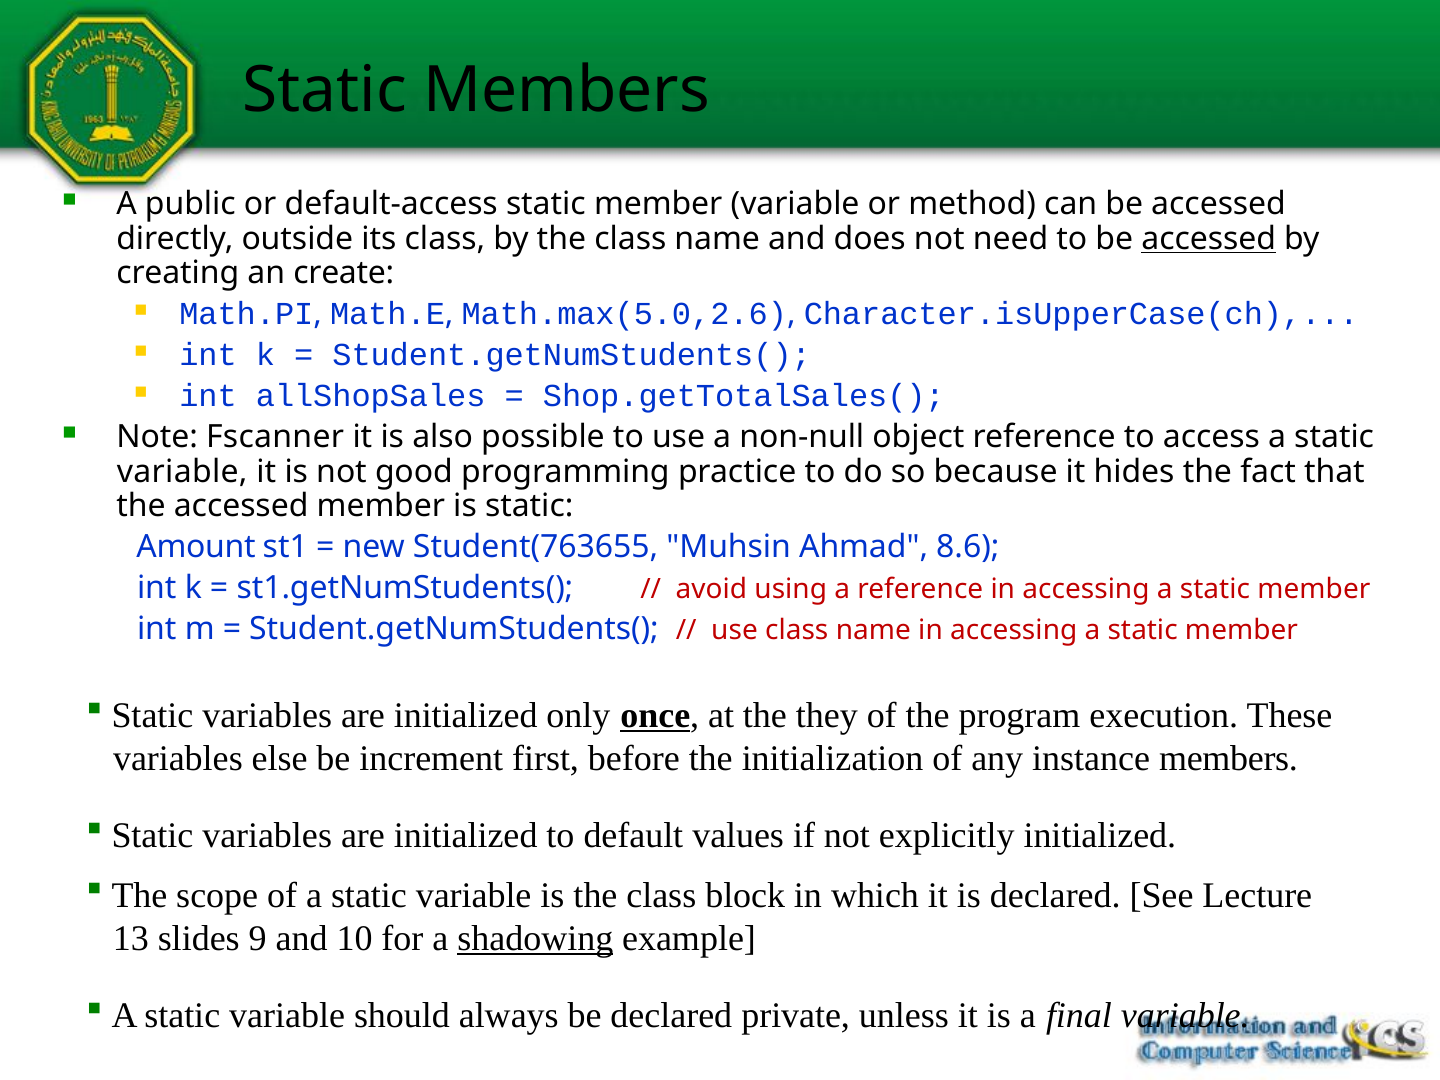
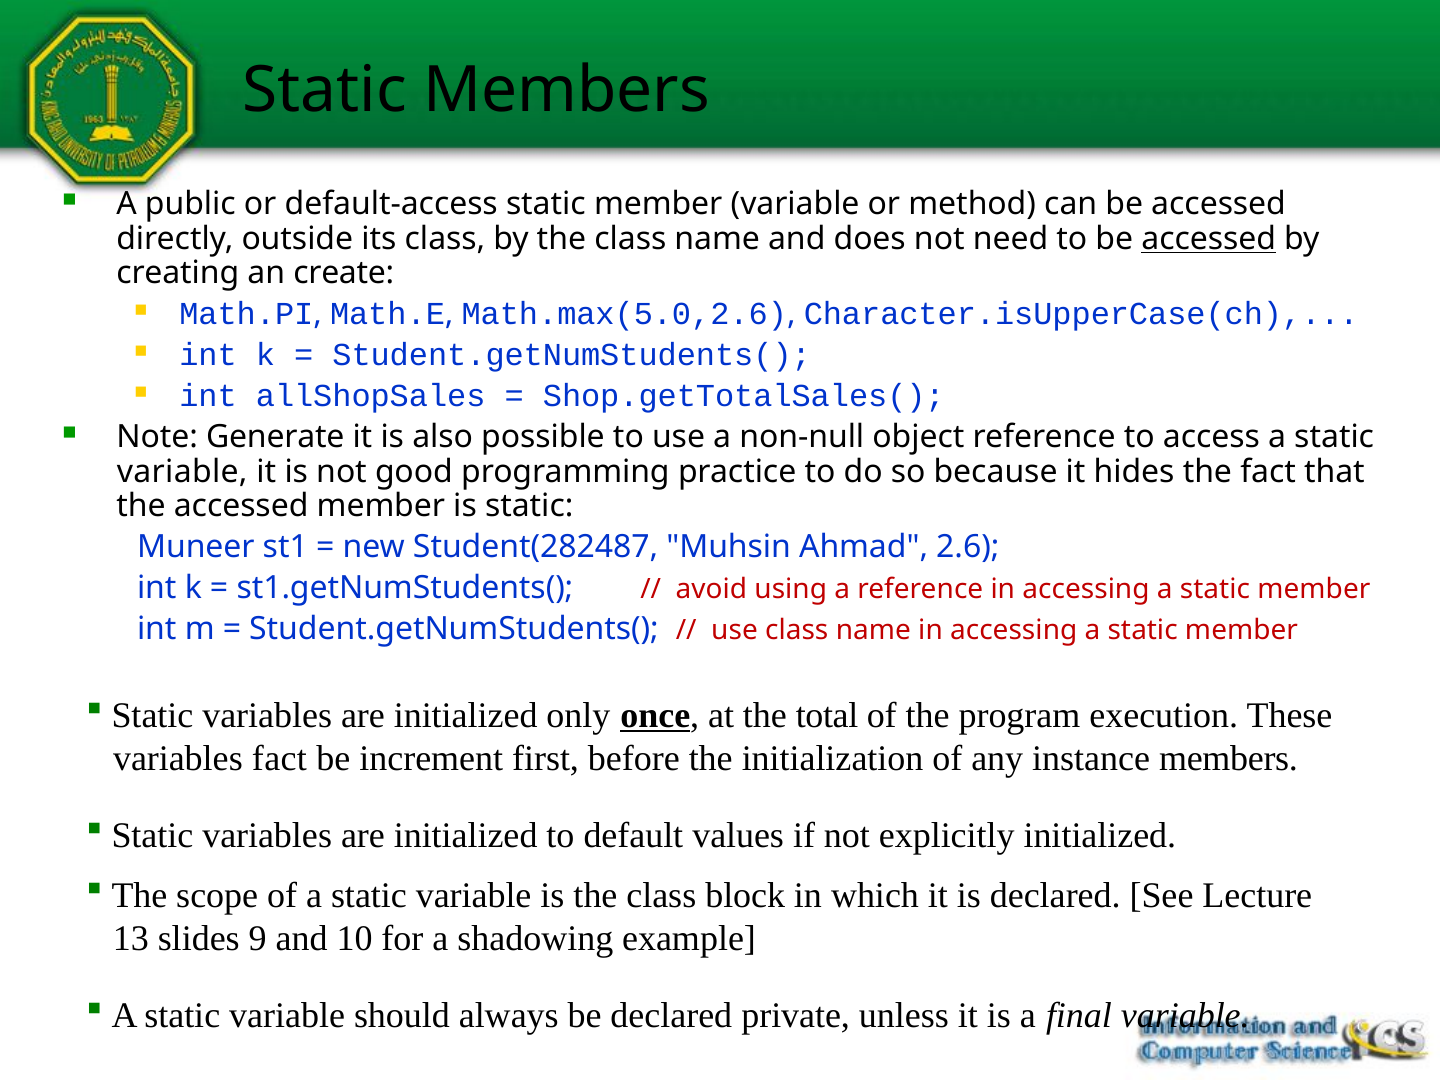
Fscanner: Fscanner -> Generate
Amount: Amount -> Muneer
Student(763655: Student(763655 -> Student(282487
8.6: 8.6 -> 2.6
they: they -> total
variables else: else -> fact
shadowing underline: present -> none
